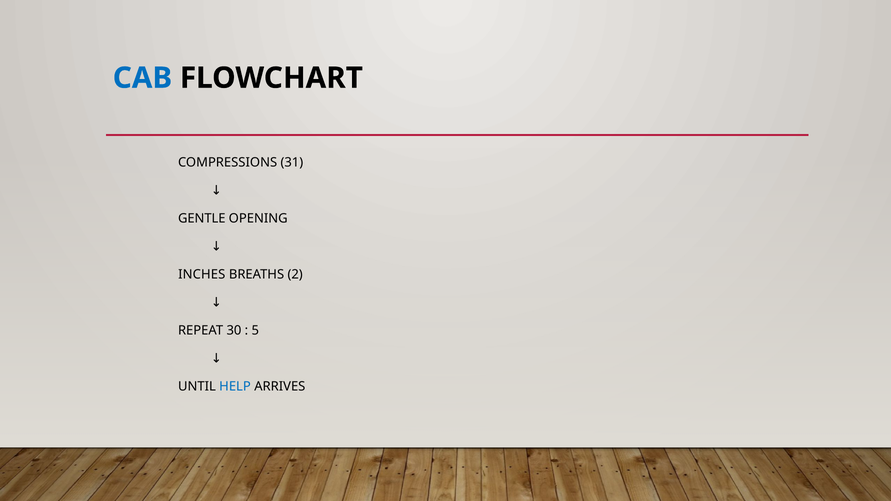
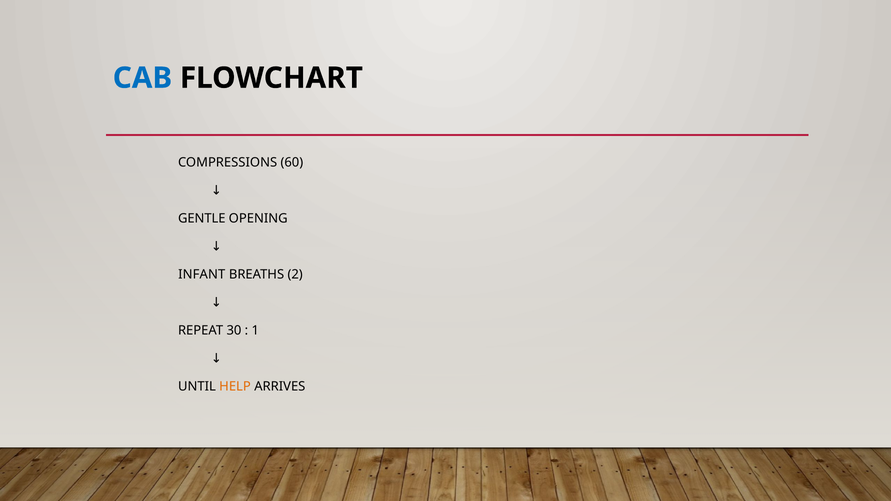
31: 31 -> 60
INCHES: INCHES -> INFANT
5: 5 -> 1
HELP colour: blue -> orange
